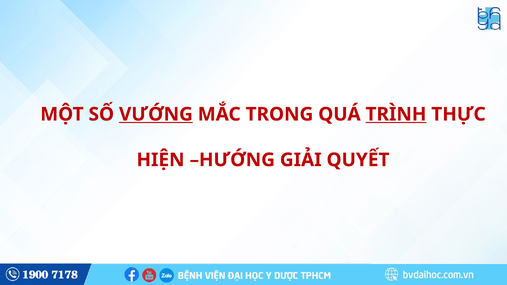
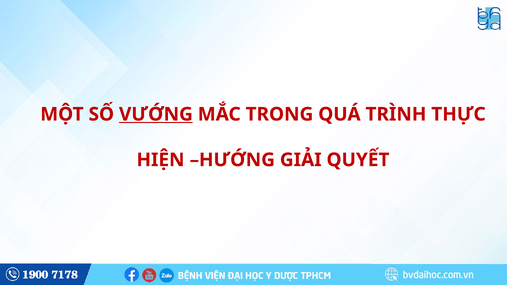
TRÌNH underline: present -> none
